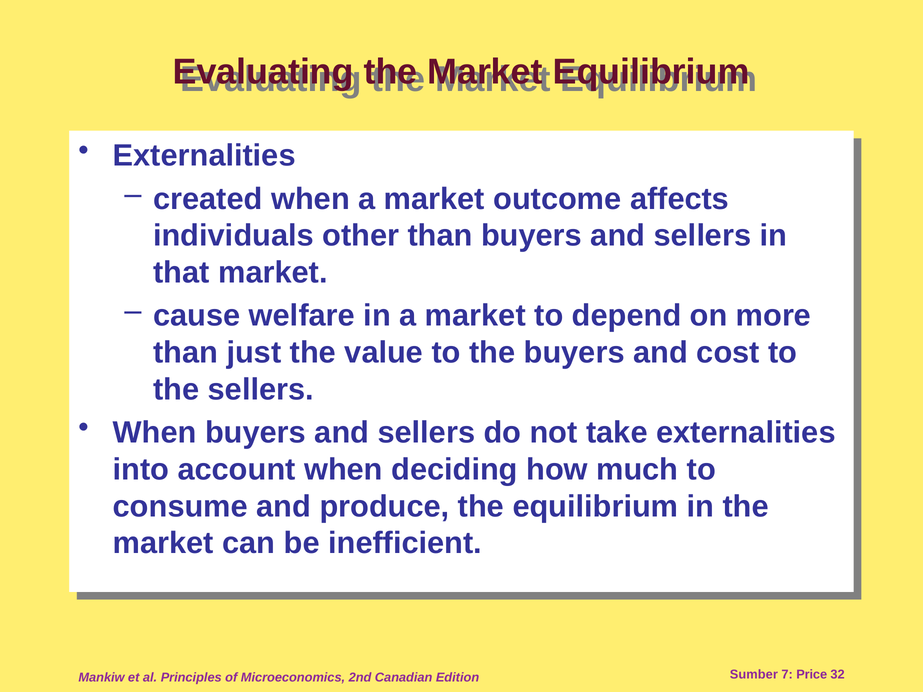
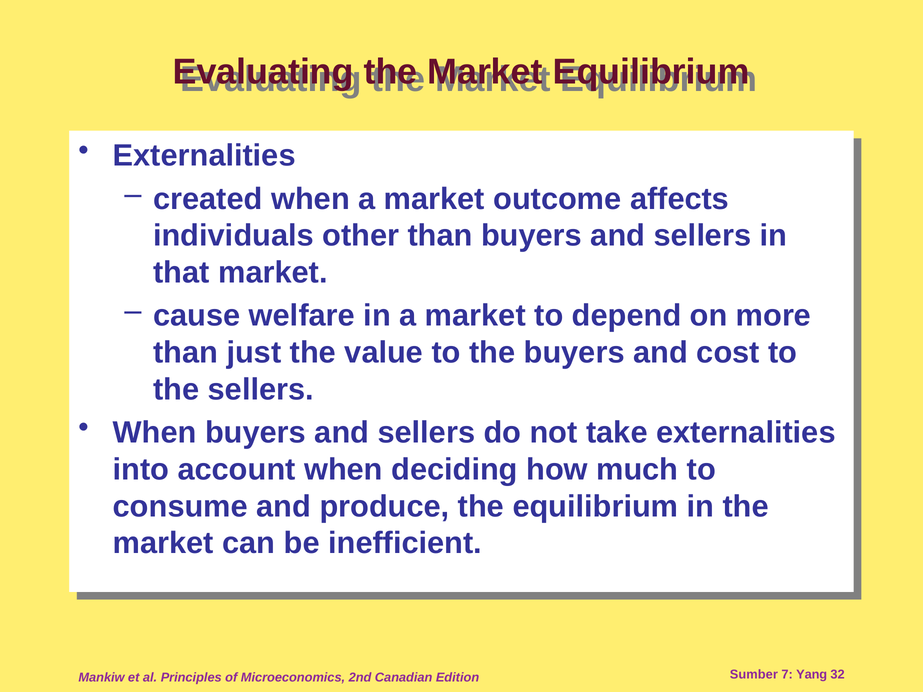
Price: Price -> Yang
